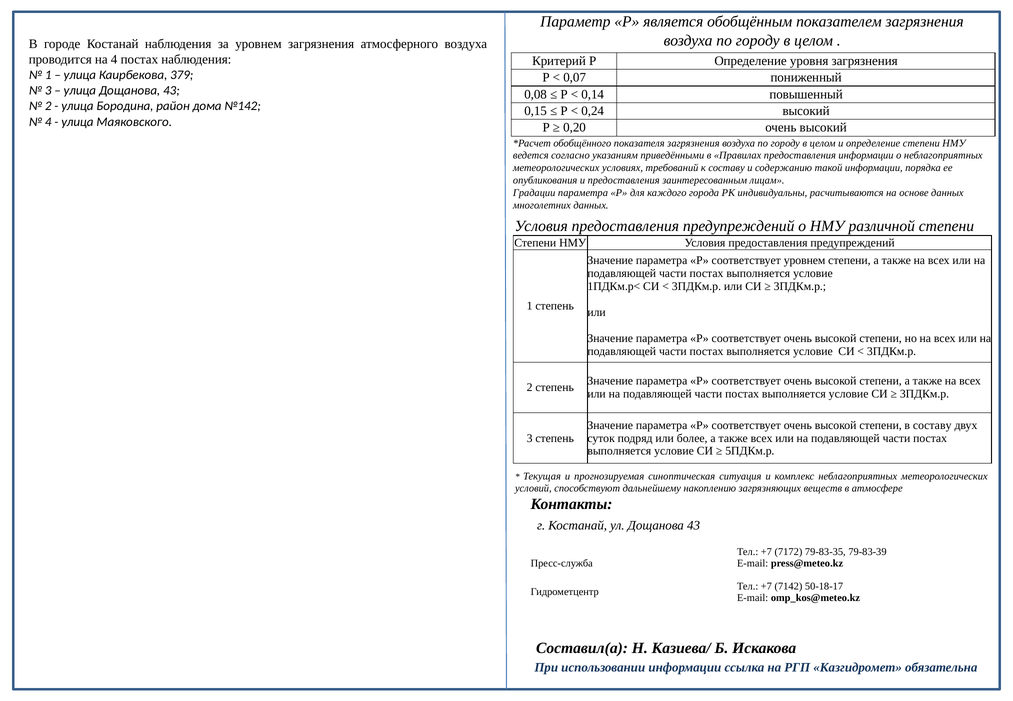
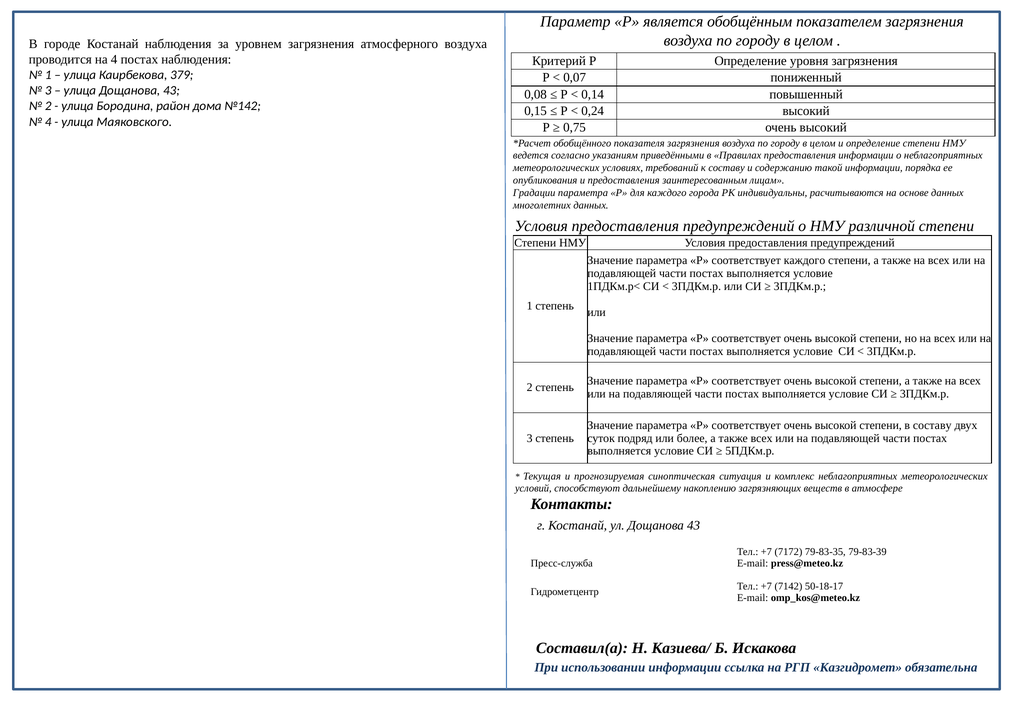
0,20: 0,20 -> 0,75
соответствует уровнем: уровнем -> каждого
